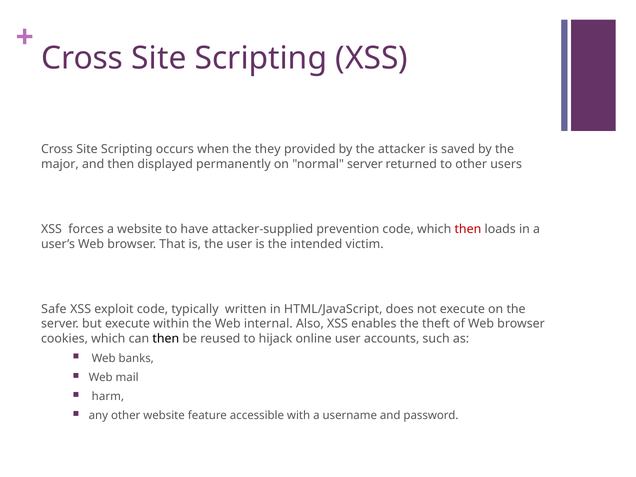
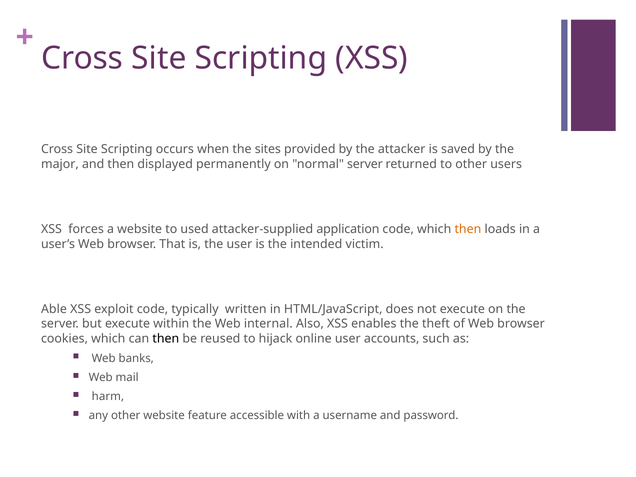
they: they -> sites
have: have -> used
prevention: prevention -> application
then at (468, 229) colour: red -> orange
Safe: Safe -> Able
